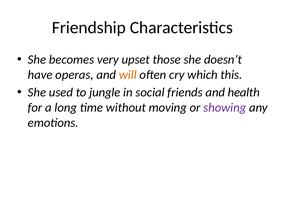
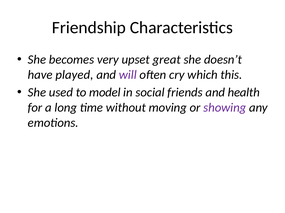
those: those -> great
operas: operas -> played
will colour: orange -> purple
jungle: jungle -> model
